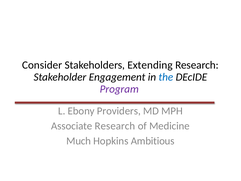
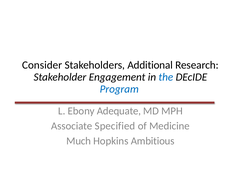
Extending: Extending -> Additional
Program colour: purple -> blue
Providers: Providers -> Adequate
Associate Research: Research -> Specified
